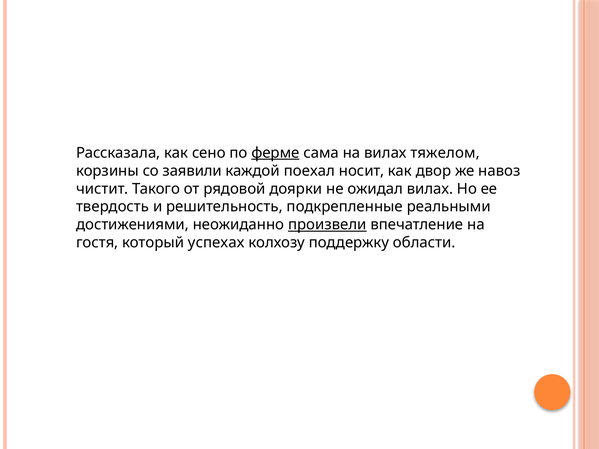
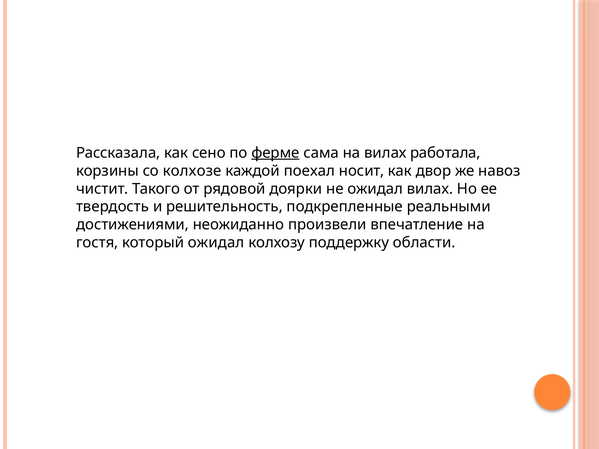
тяжелом: тяжелом -> работала
заявили: заявили -> колхозе
произвели underline: present -> none
который успехах: успехах -> ожидал
